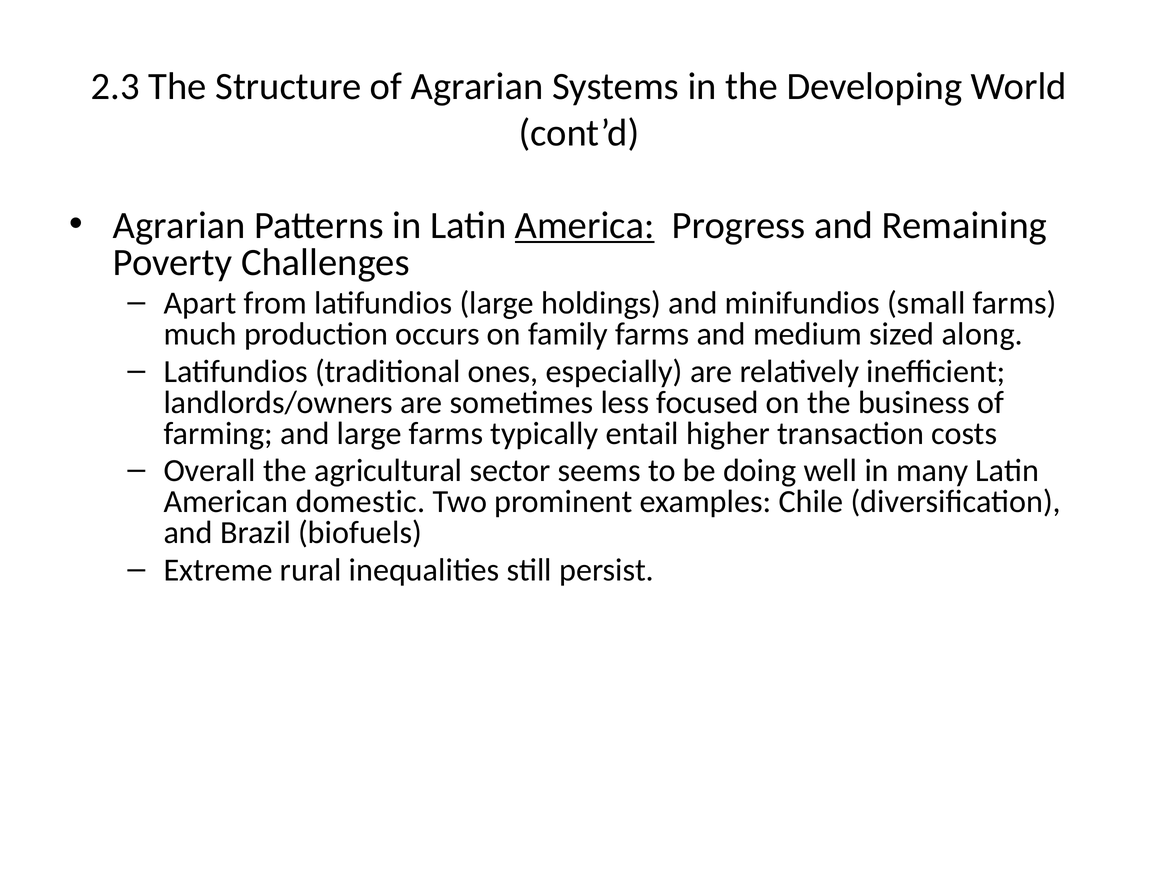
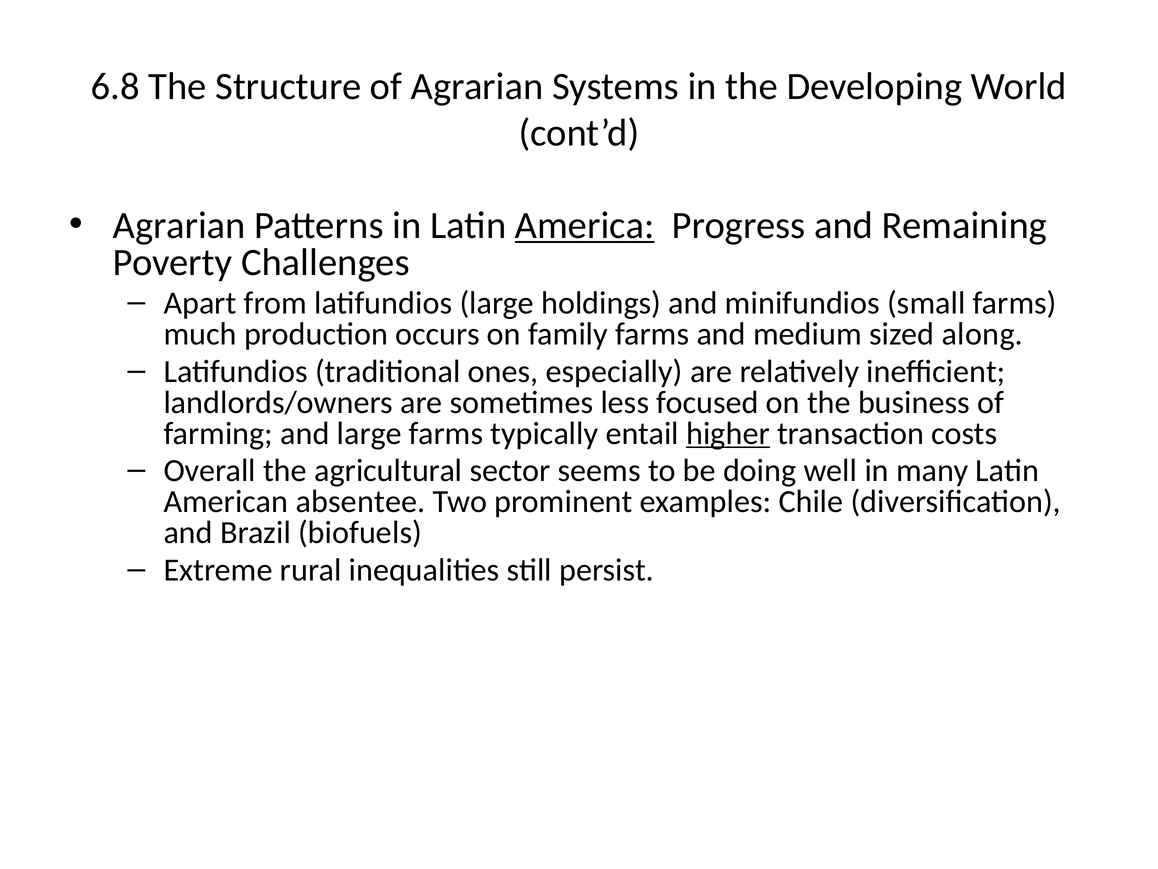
2.3: 2.3 -> 6.8
higher underline: none -> present
domestic: domestic -> absentee
